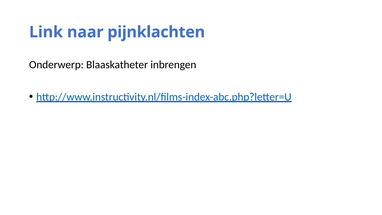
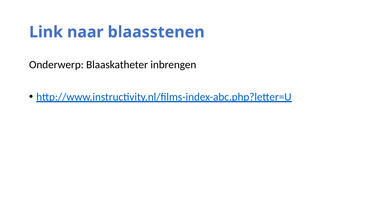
pijnklachten: pijnklachten -> blaasstenen
